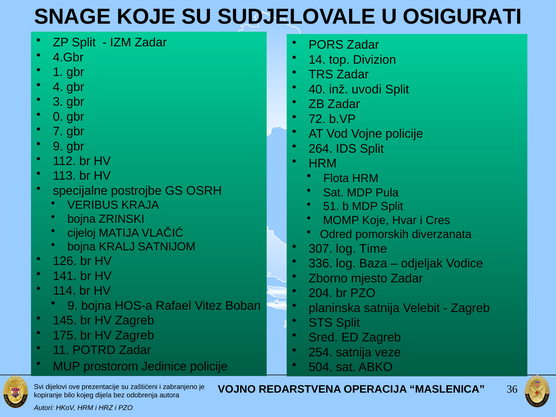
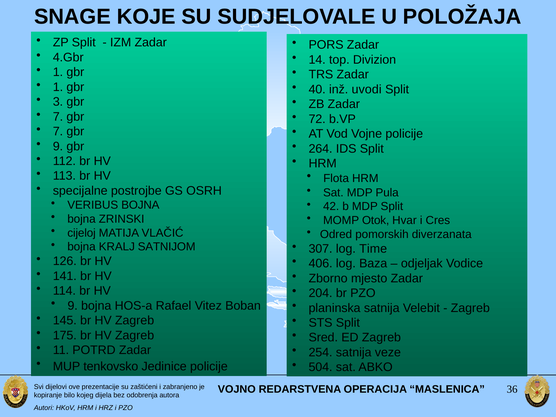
OSIGURATI: OSIGURATI -> POLOŽAJA
4 at (58, 87): 4 -> 1
0 at (58, 117): 0 -> 7
VERIBUS KRAJA: KRAJA -> BOJNA
51: 51 -> 42
MOMP Koje: Koje -> Otok
336: 336 -> 406
prostorom: prostorom -> tenkovsko
